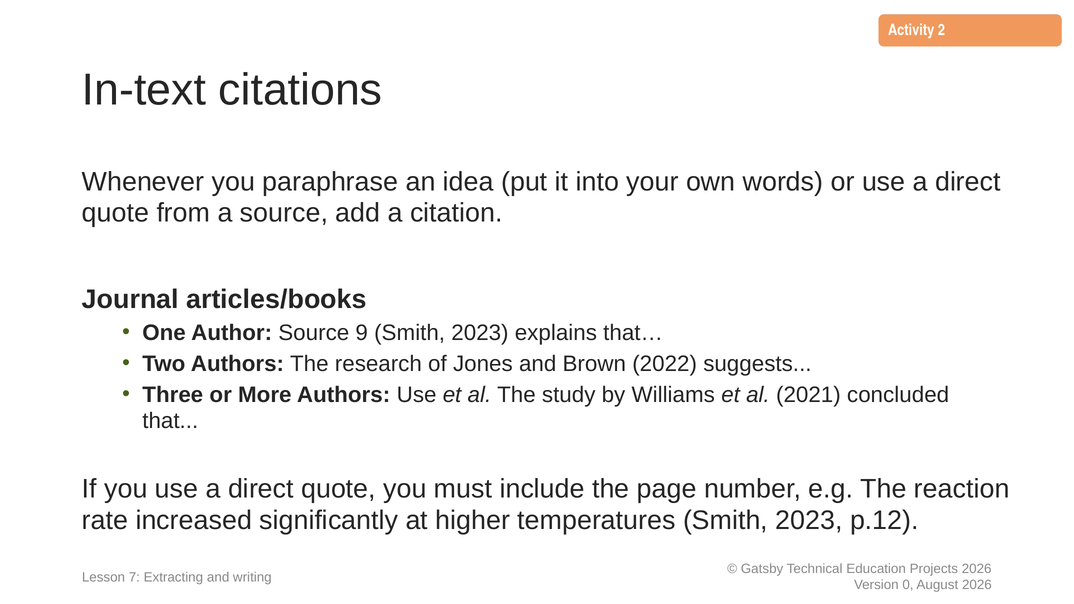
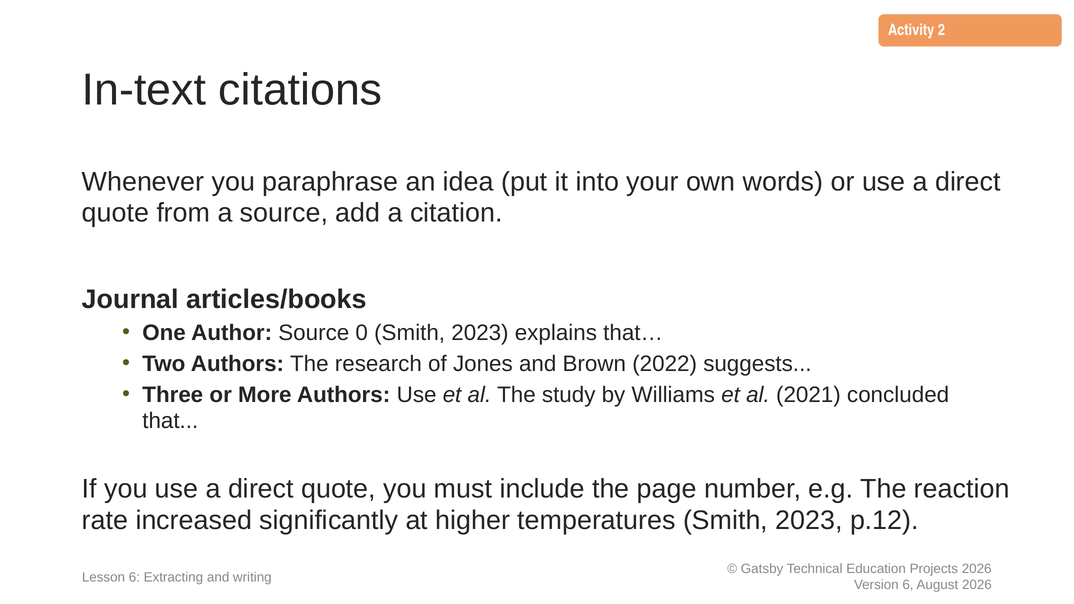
9: 9 -> 0
Lesson 7: 7 -> 6
0 at (908, 585): 0 -> 6
